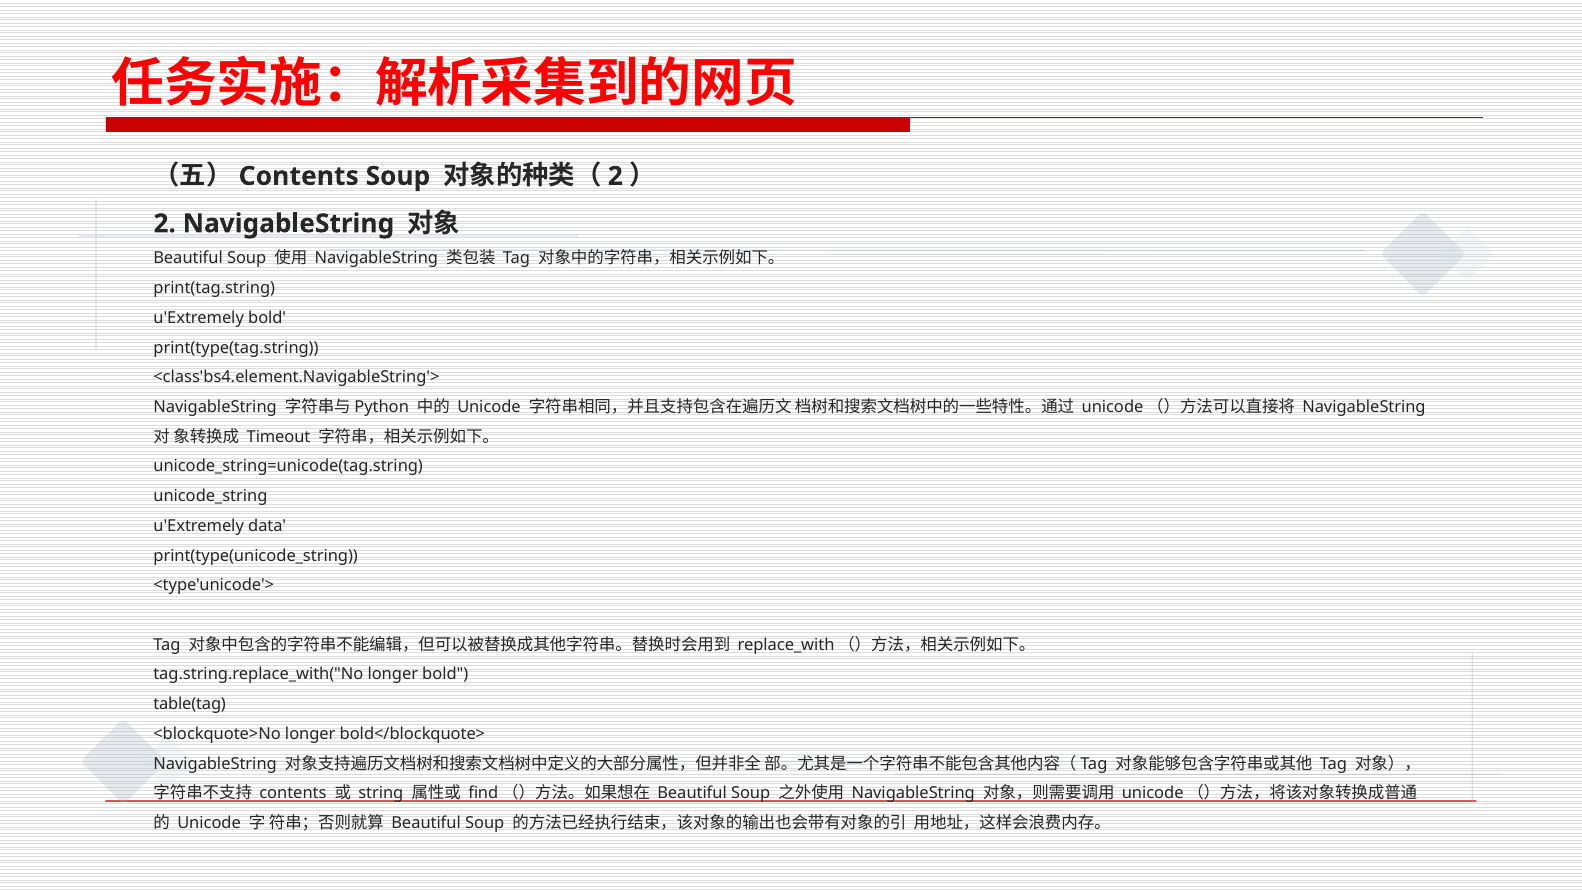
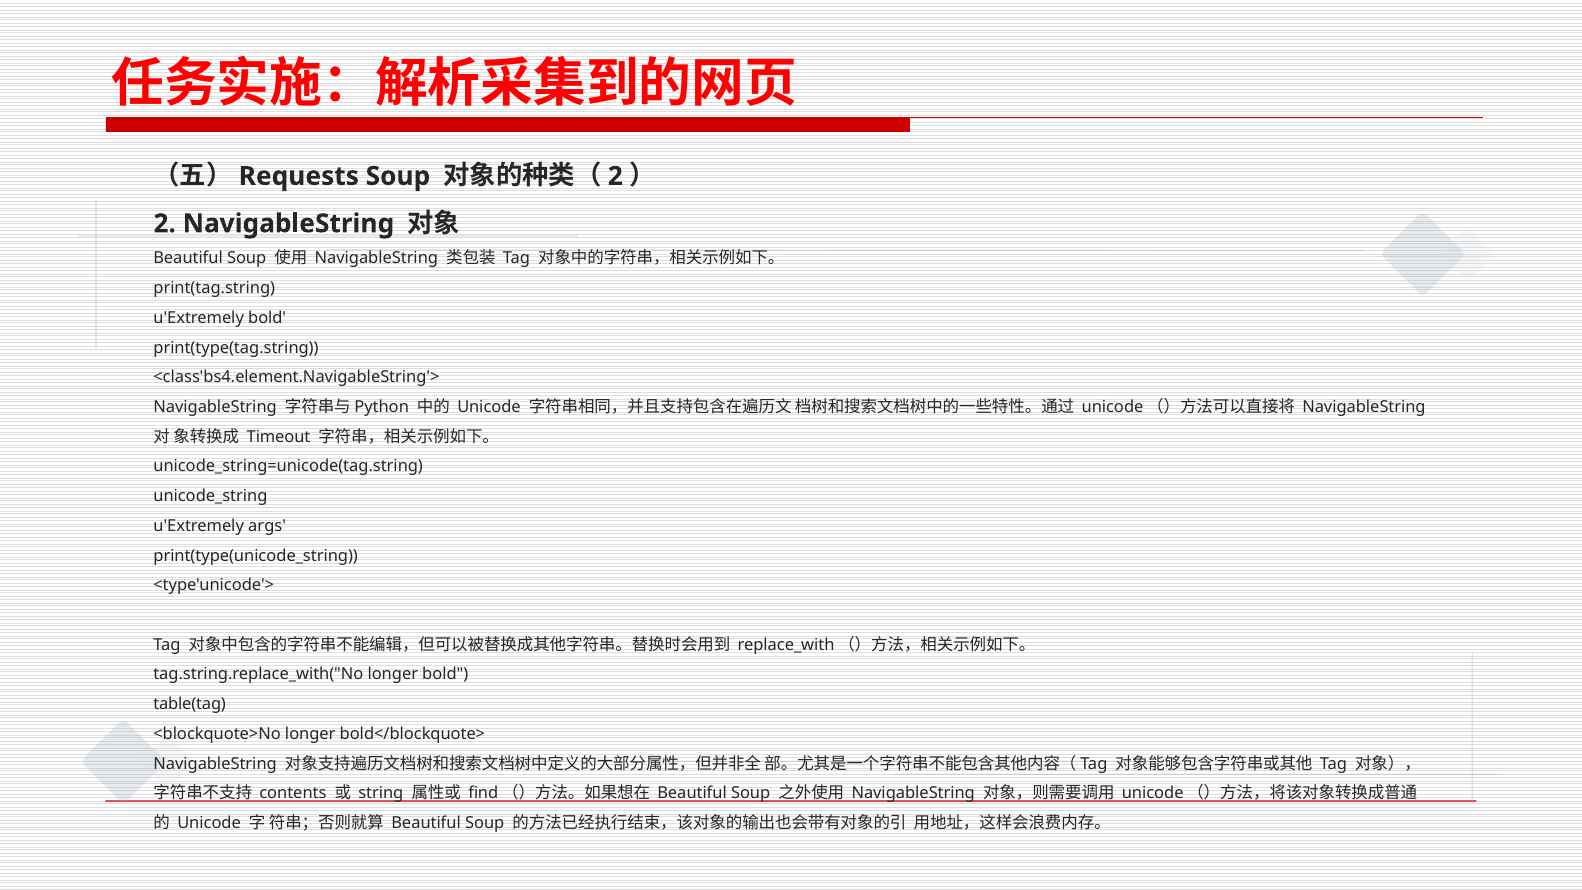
Contents at (299, 176): Contents -> Requests
data: data -> args
